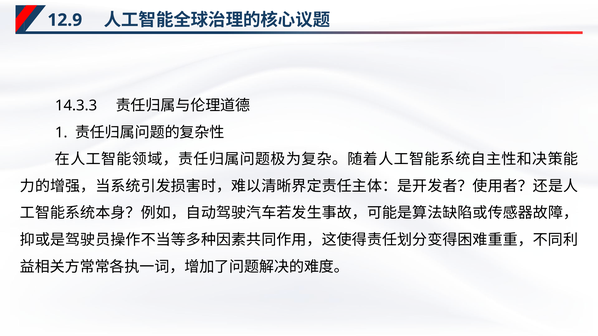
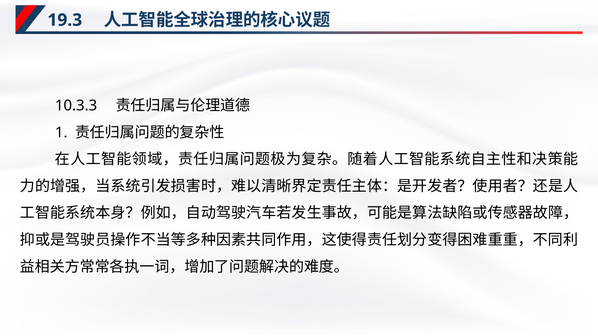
12.9: 12.9 -> 19.3
14.3.3: 14.3.3 -> 10.3.3
